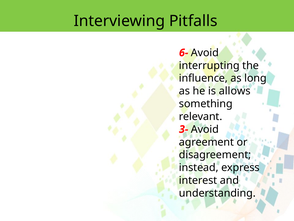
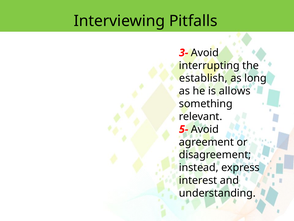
6-: 6- -> 3-
influence: influence -> establish
3-: 3- -> 5-
